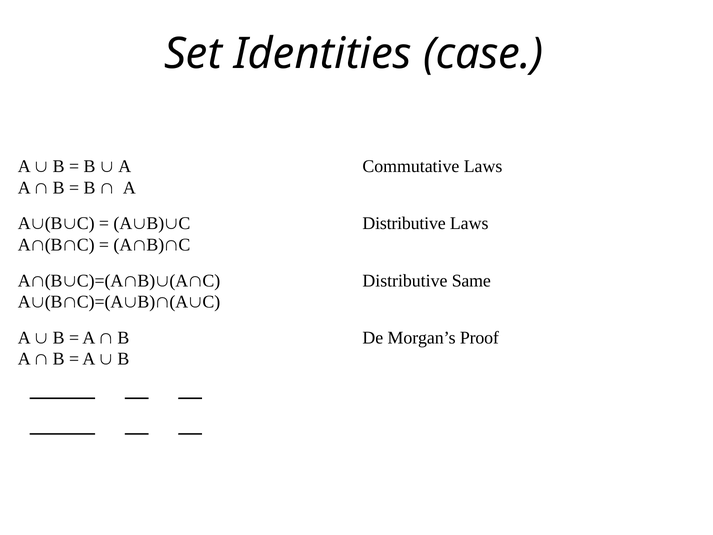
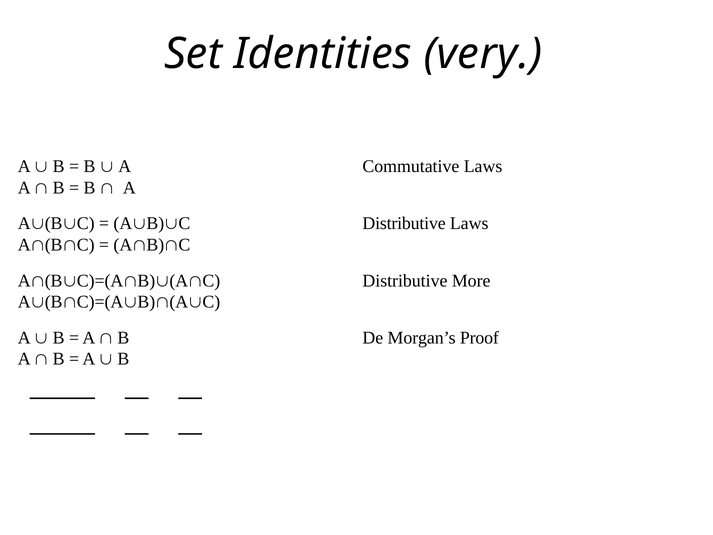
case: case -> very
Same: Same -> More
